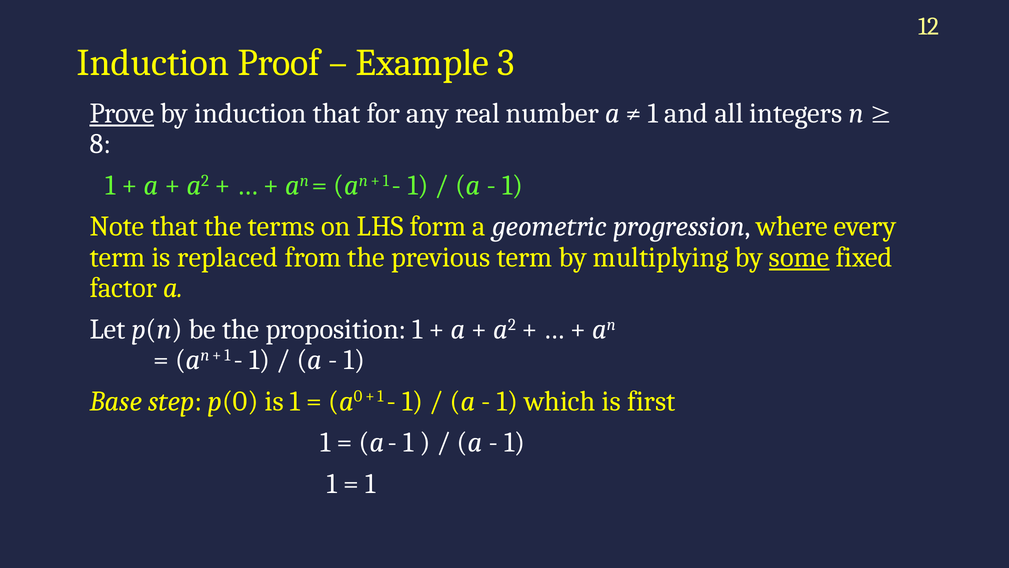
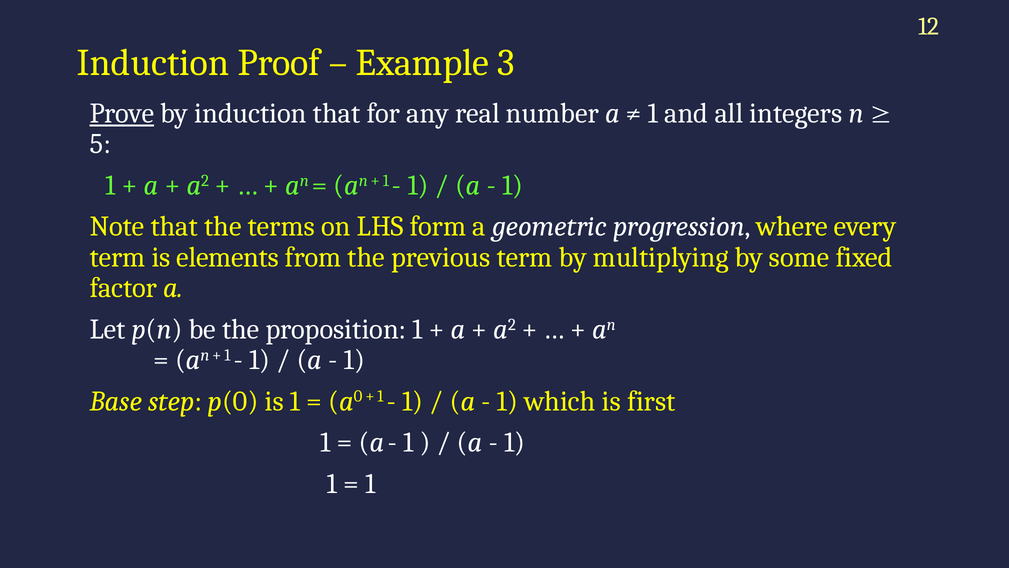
8: 8 -> 5
replaced: replaced -> elements
some underline: present -> none
